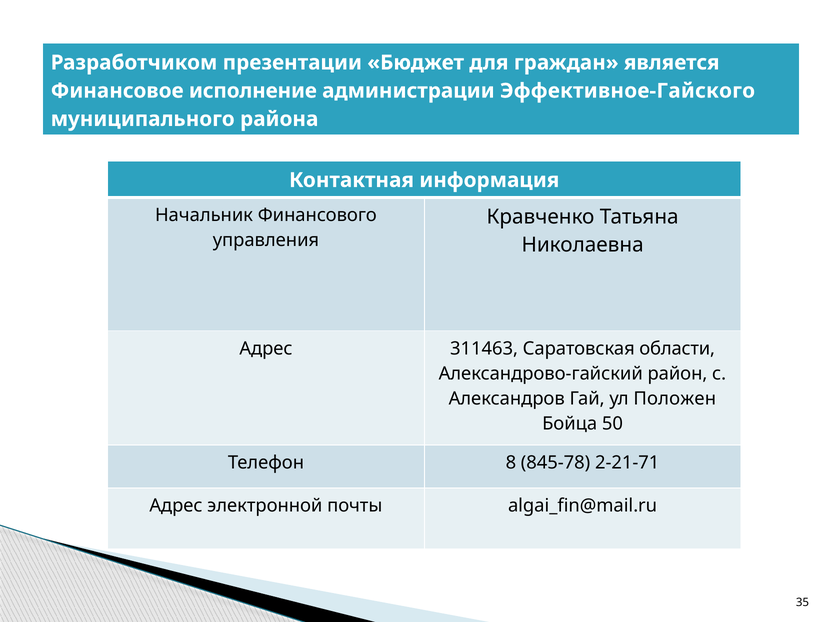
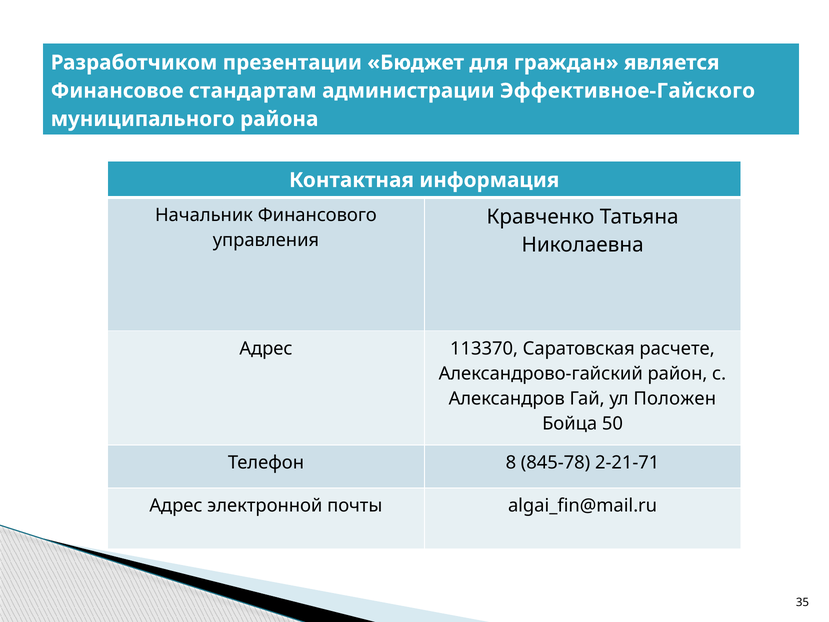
исполнение: исполнение -> стандартам
311463: 311463 -> 113370
области: области -> расчете
